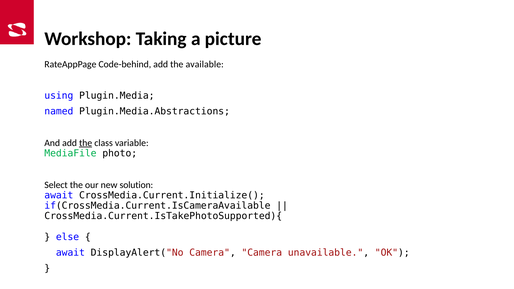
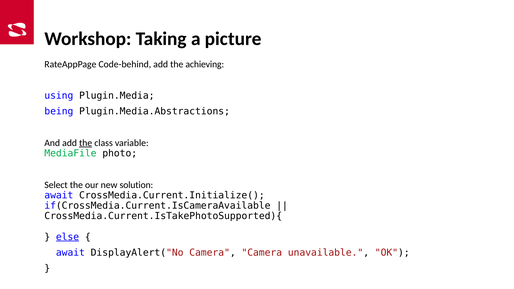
available: available -> achieving
named: named -> being
else underline: none -> present
